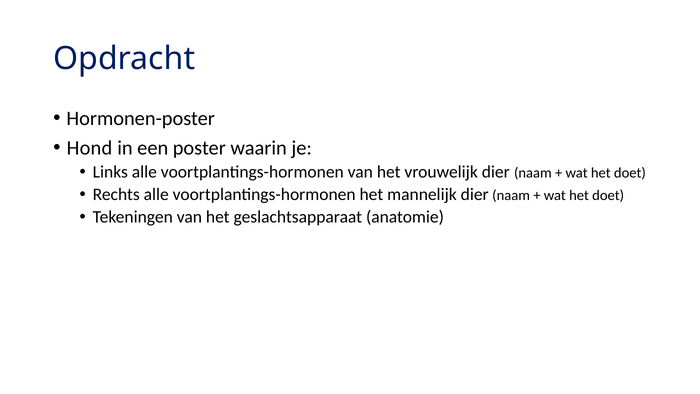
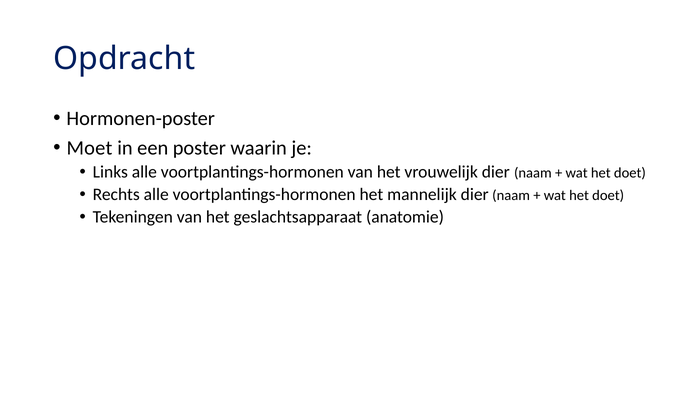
Hond: Hond -> Moet
